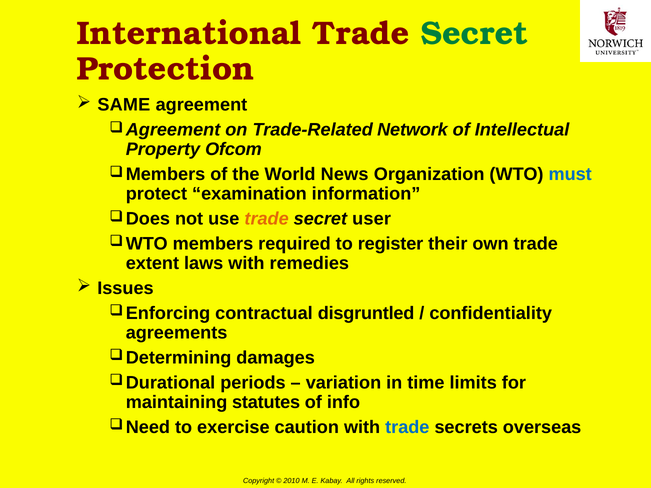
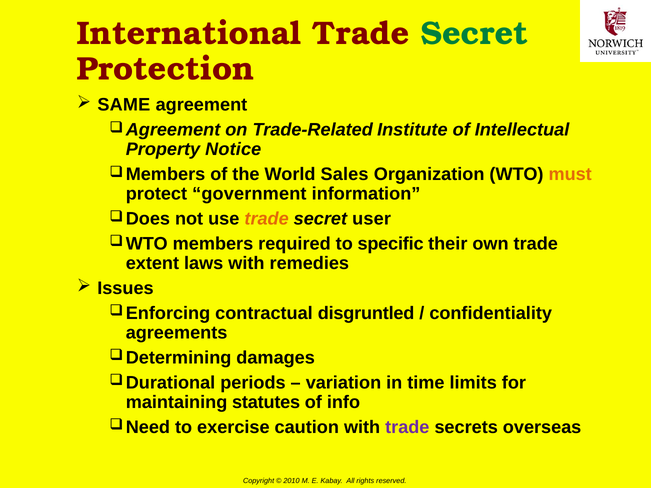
Network: Network -> Institute
Ofcom: Ofcom -> Notice
News: News -> Sales
must colour: blue -> orange
examination: examination -> government
register: register -> specific
trade at (407, 427) colour: blue -> purple
